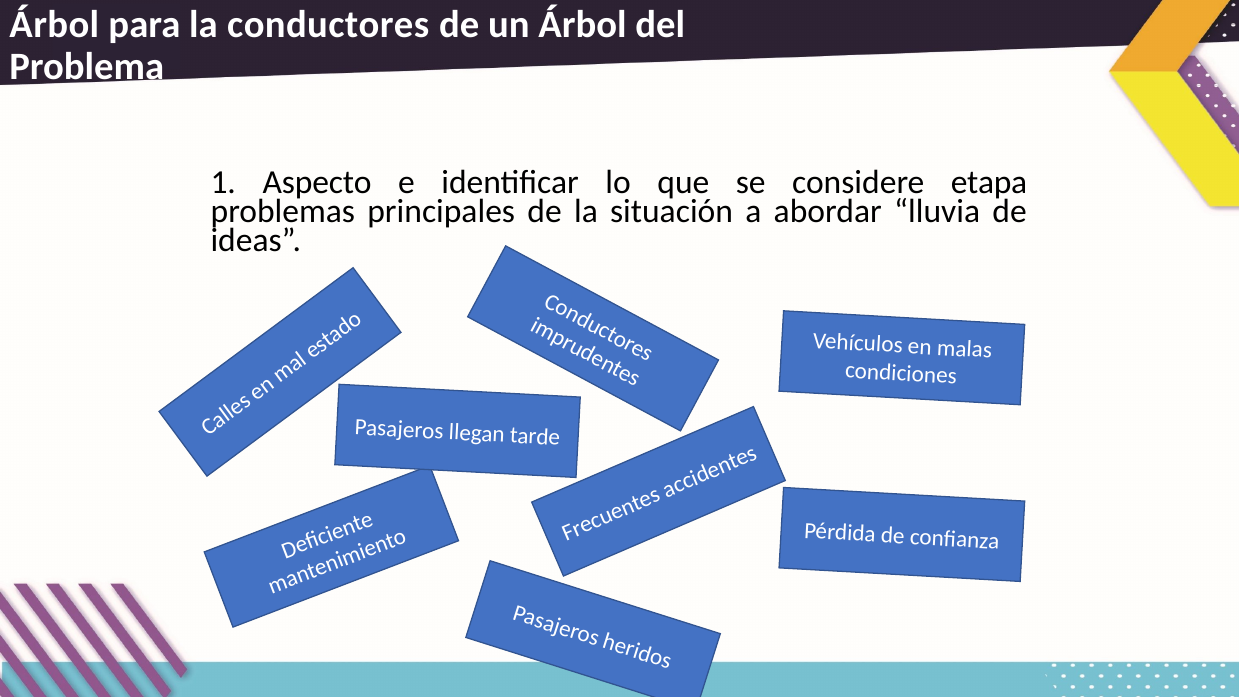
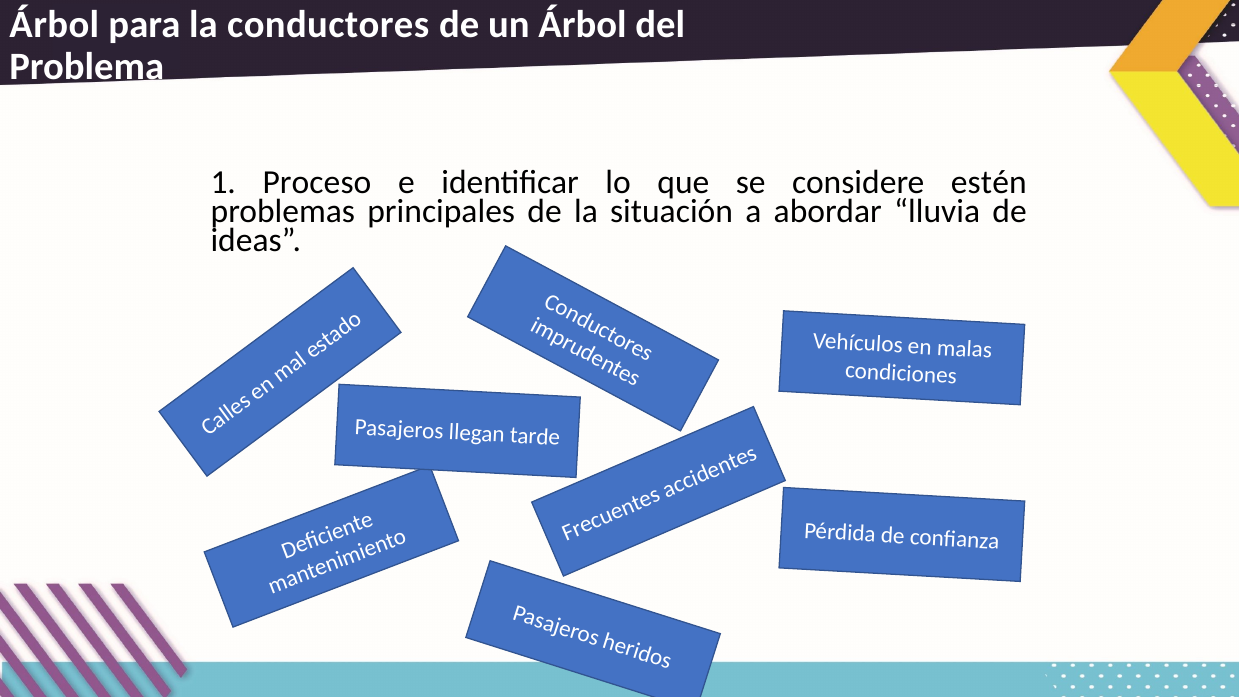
Aspecto: Aspecto -> Proceso
etapa: etapa -> estén
